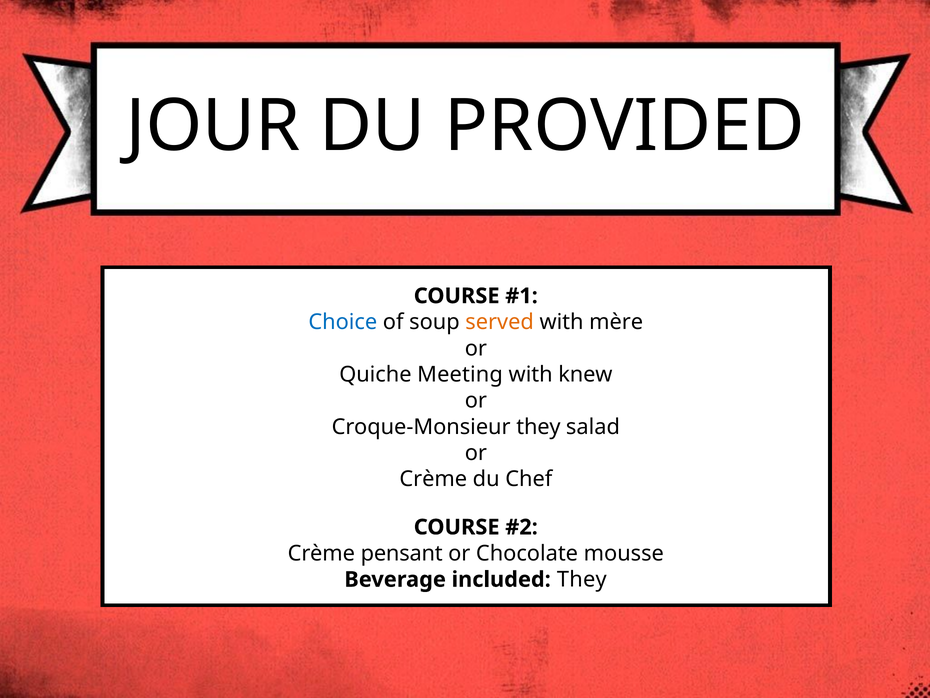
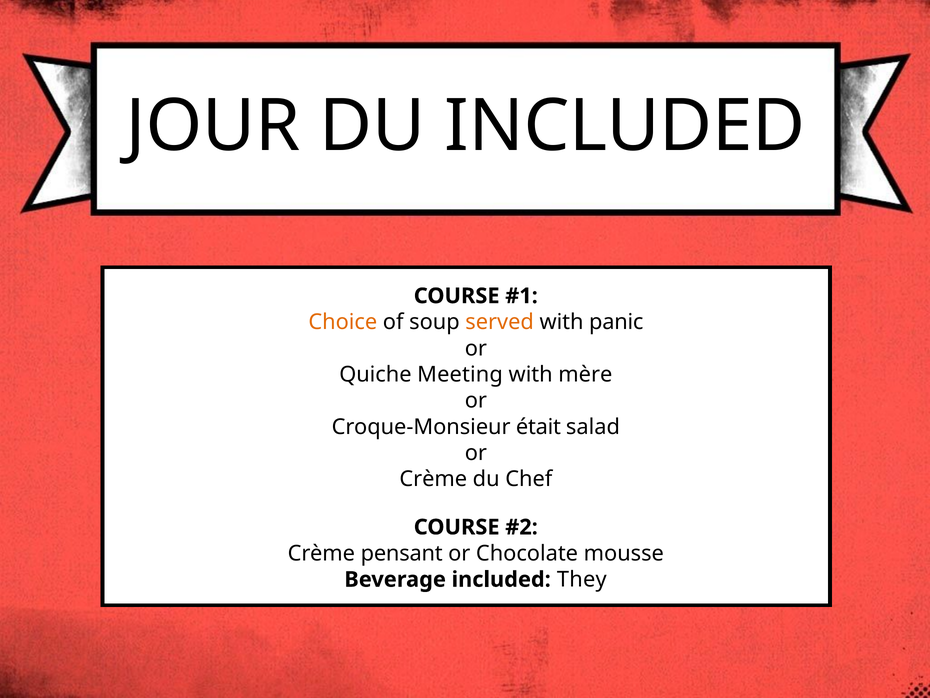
DU PROVIDED: PROVIDED -> INCLUDED
Choice colour: blue -> orange
mère: mère -> panic
knew: knew -> mère
Croque-Monsieur they: they -> était
